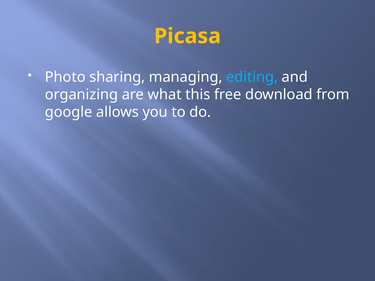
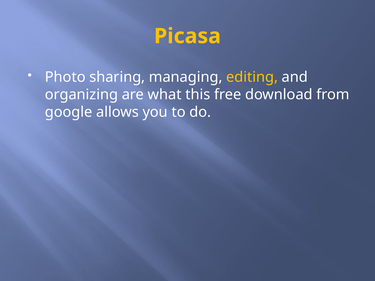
editing colour: light blue -> yellow
